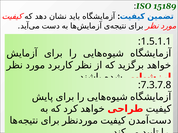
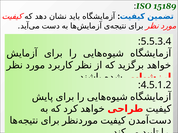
1.5.1.1: 1.5.1.1 -> 5.5.3.4
7.3.7.8: 7.3.7.8 -> 4.5.1.2
